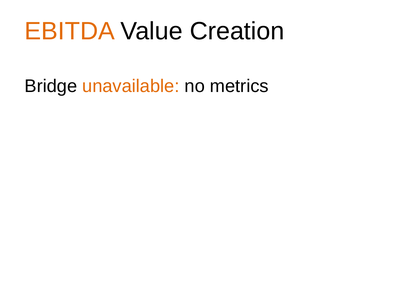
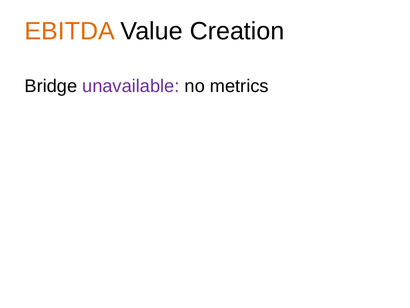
unavailable colour: orange -> purple
